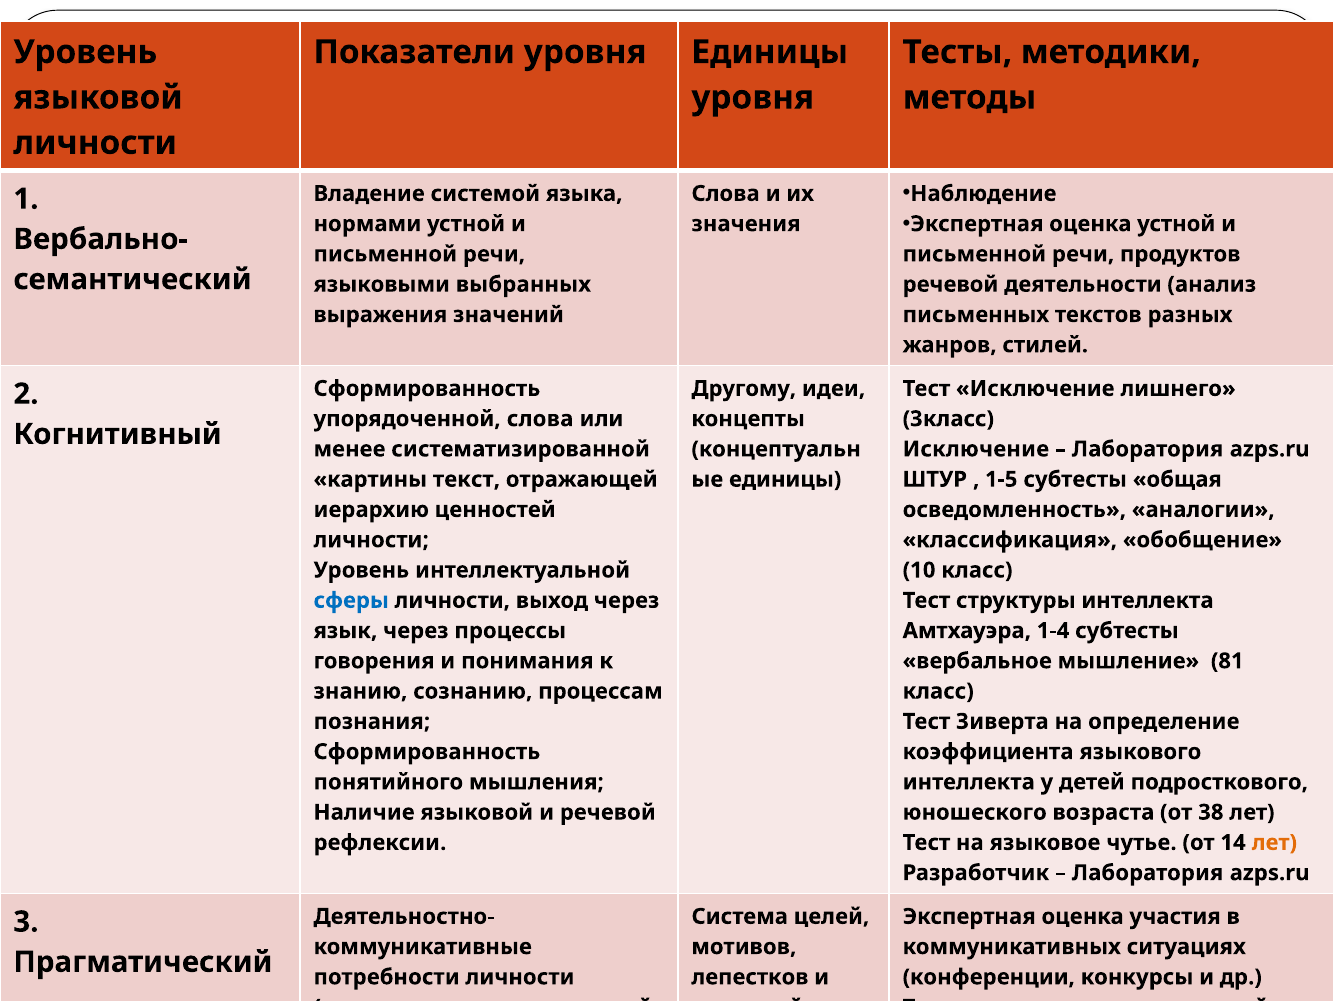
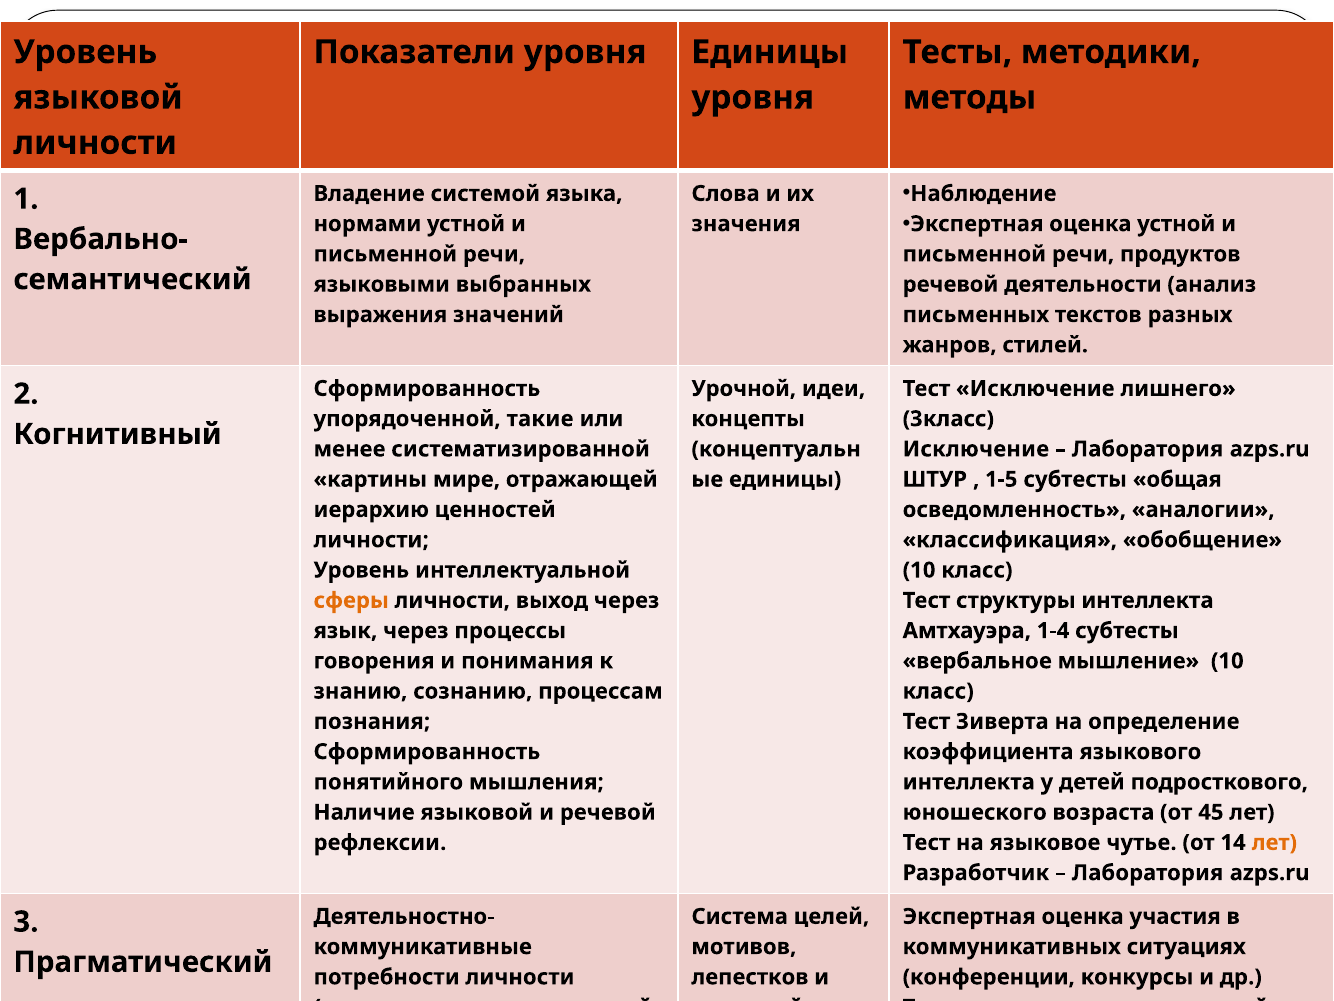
Другому: Другому -> Урочной
упорядоченной слова: слова -> такие
картины текст: текст -> мире
сферы colour: blue -> orange
мышление 81: 81 -> 10
38: 38 -> 45
